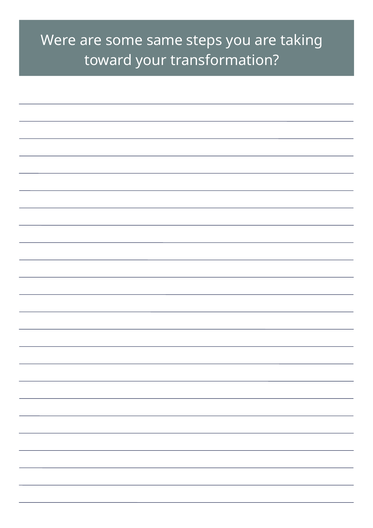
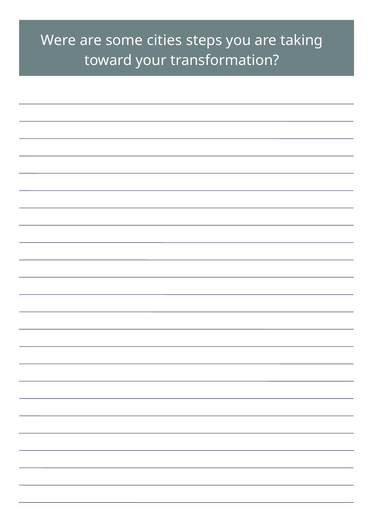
same: same -> cities
